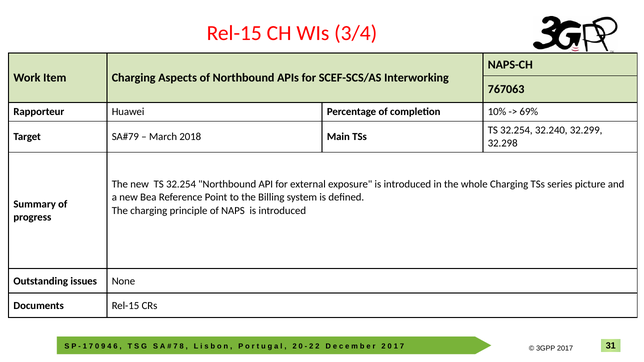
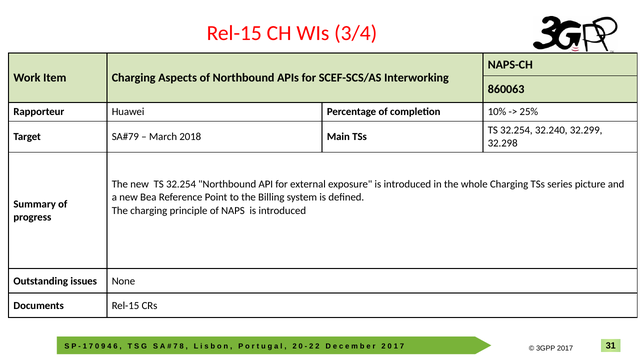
767063: 767063 -> 860063
69%: 69% -> 25%
